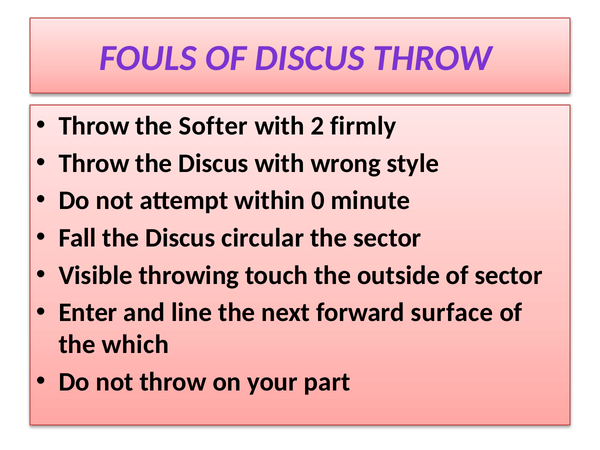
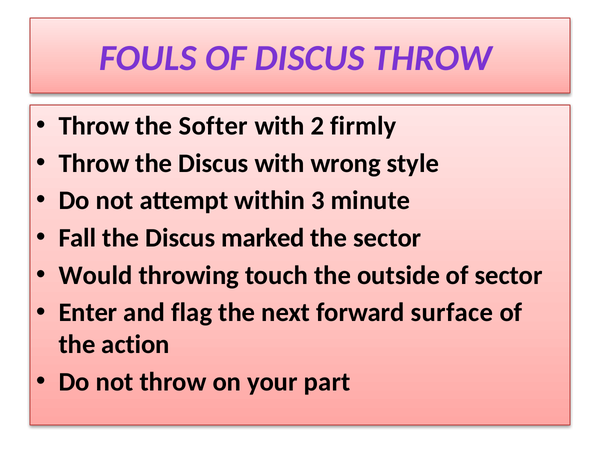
0: 0 -> 3
circular: circular -> marked
Visible: Visible -> Would
line: line -> flag
which: which -> action
